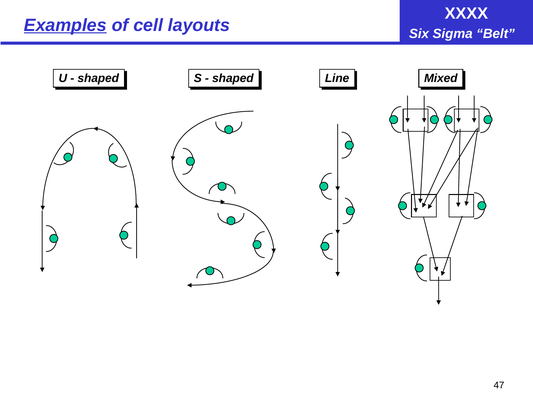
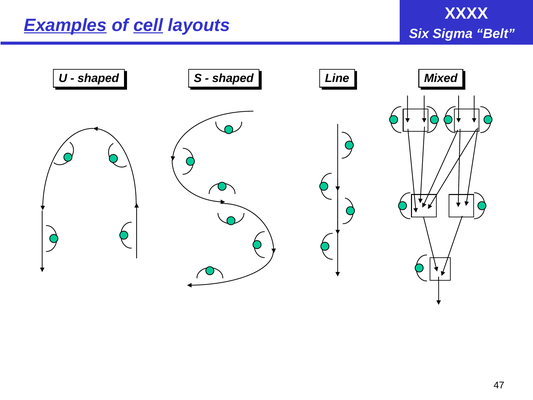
cell underline: none -> present
